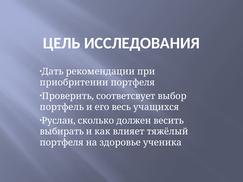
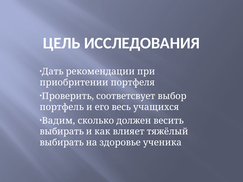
Руслан: Руслан -> Вадим
портфеля at (62, 143): портфеля -> выбирать
